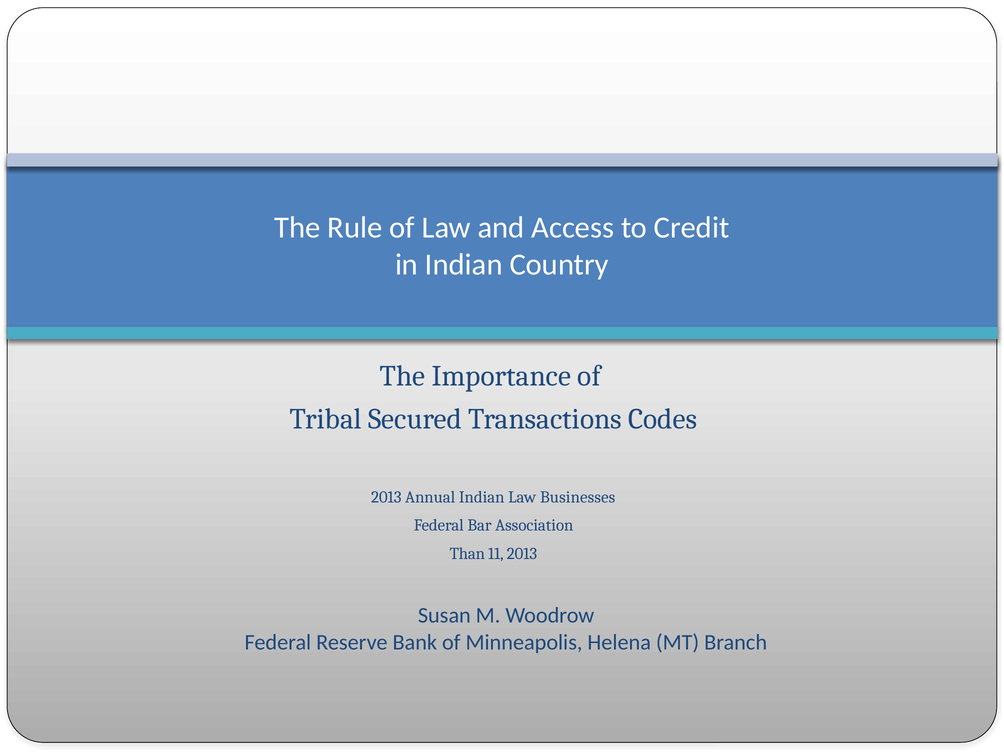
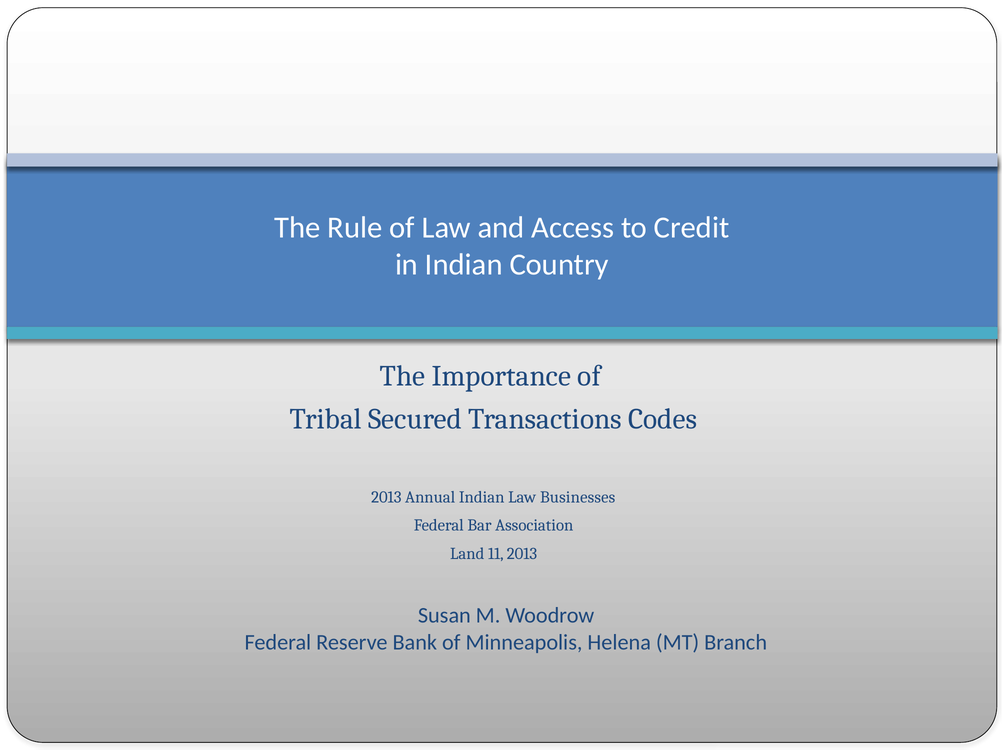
Than: Than -> Land
